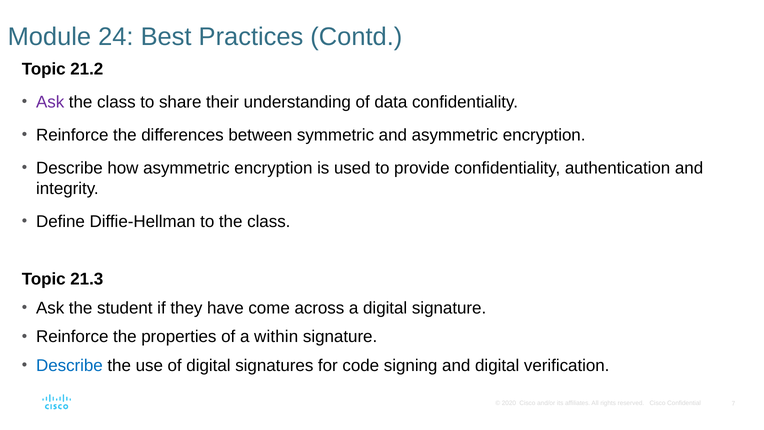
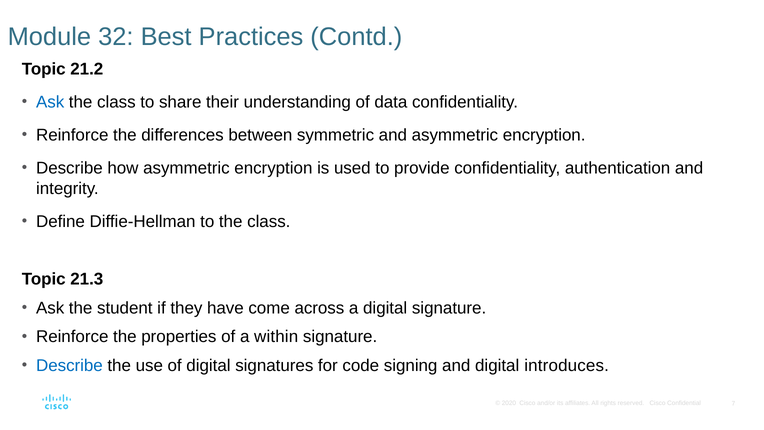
24: 24 -> 32
Ask at (50, 102) colour: purple -> blue
verification: verification -> introduces
